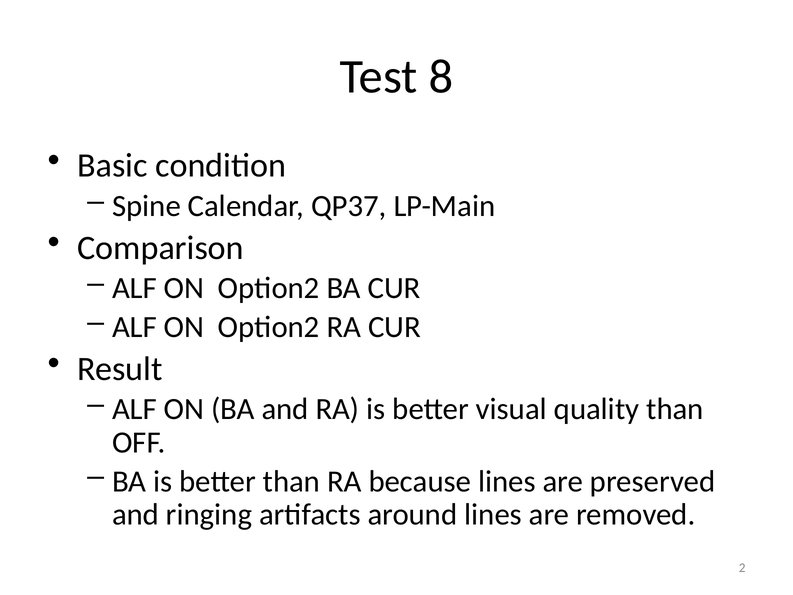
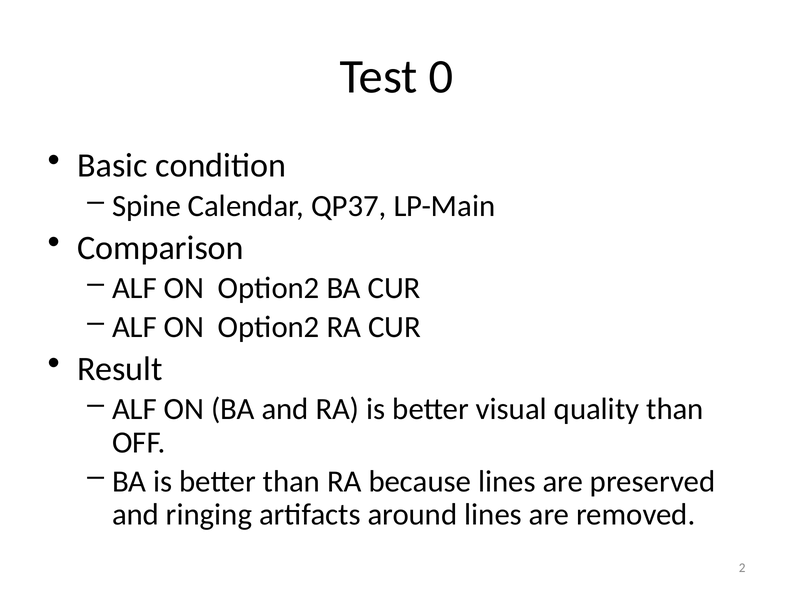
8: 8 -> 0
